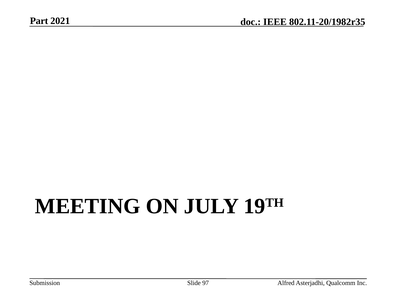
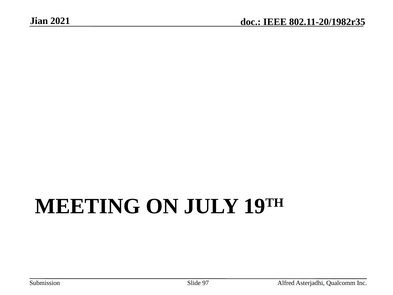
Part: Part -> Jian
